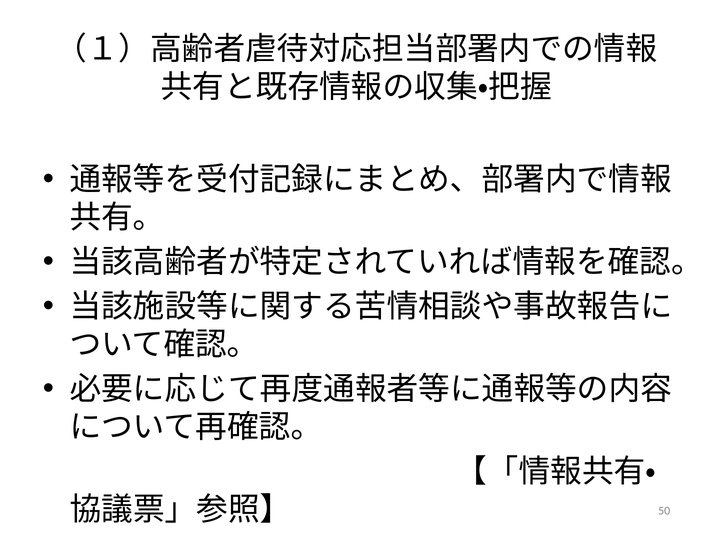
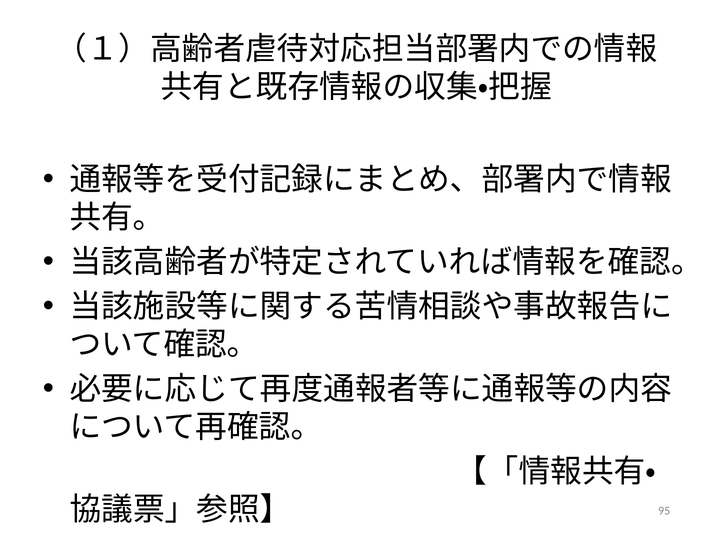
50: 50 -> 95
